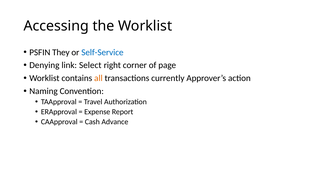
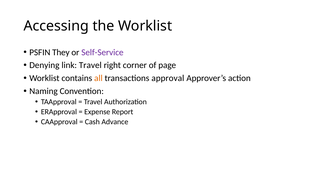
Self-Service colour: blue -> purple
link Select: Select -> Travel
currently: currently -> approval
